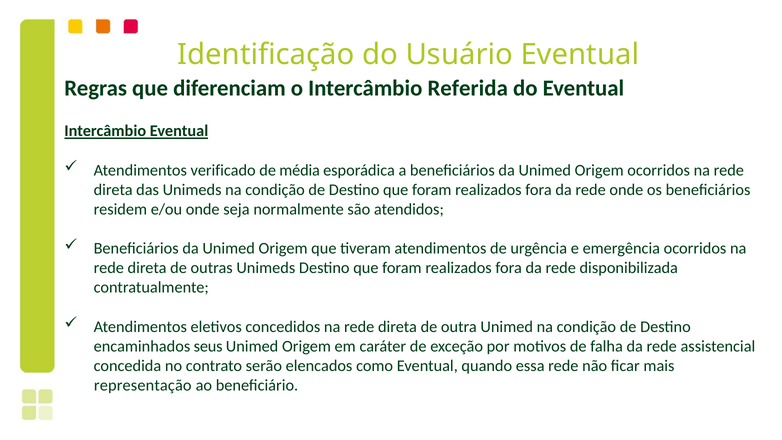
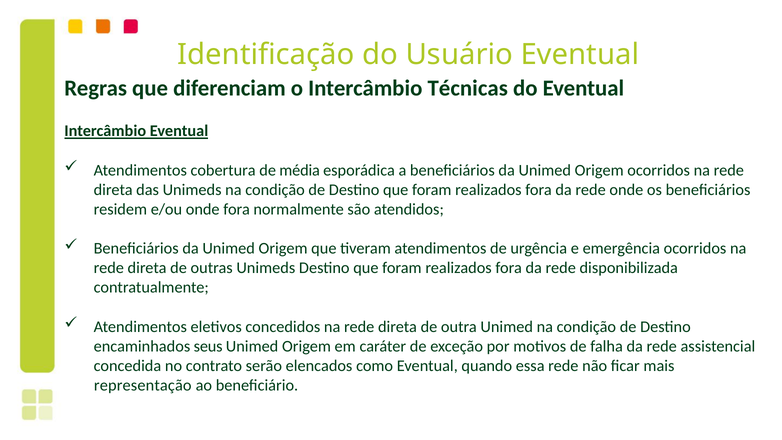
Referida: Referida -> Técnicas
verificado: verificado -> cobertura
onde seja: seja -> fora
